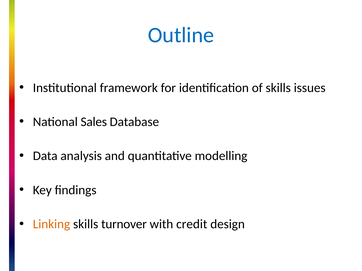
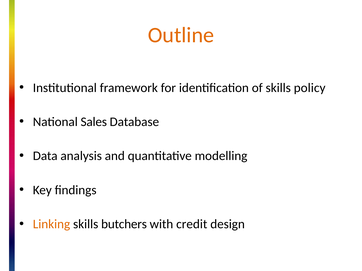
Outline colour: blue -> orange
issues: issues -> policy
turnover: turnover -> butchers
